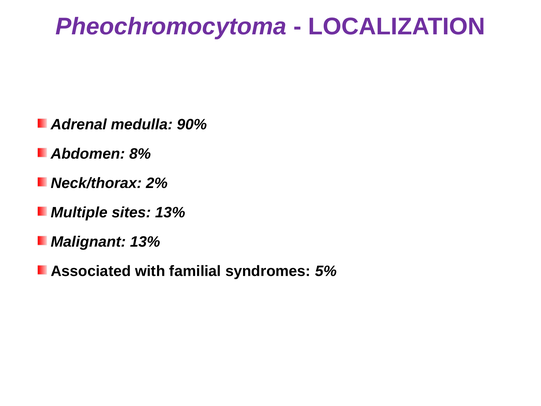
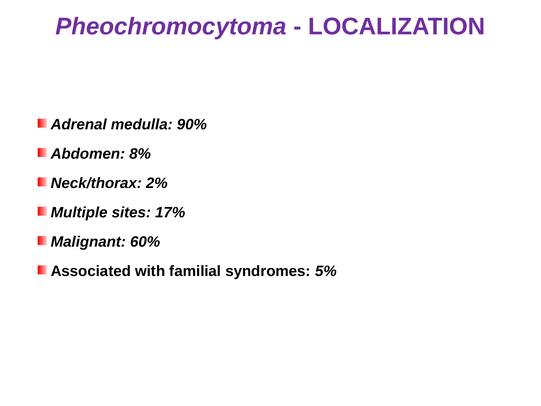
sites 13%: 13% -> 17%
Malignant 13%: 13% -> 60%
